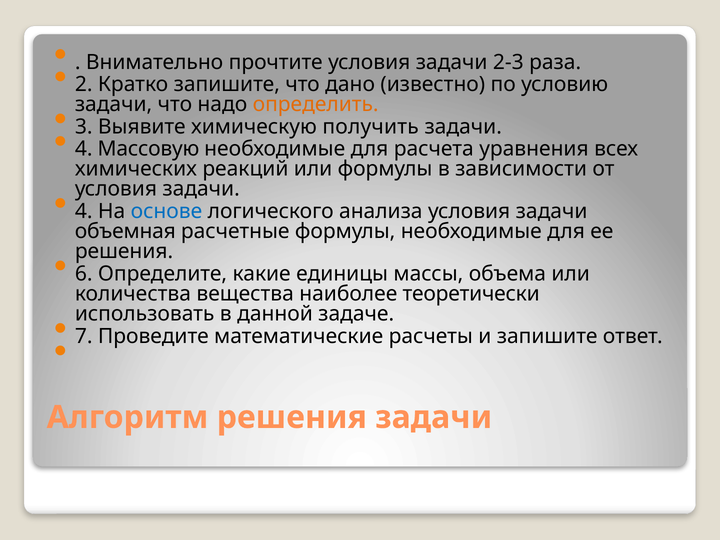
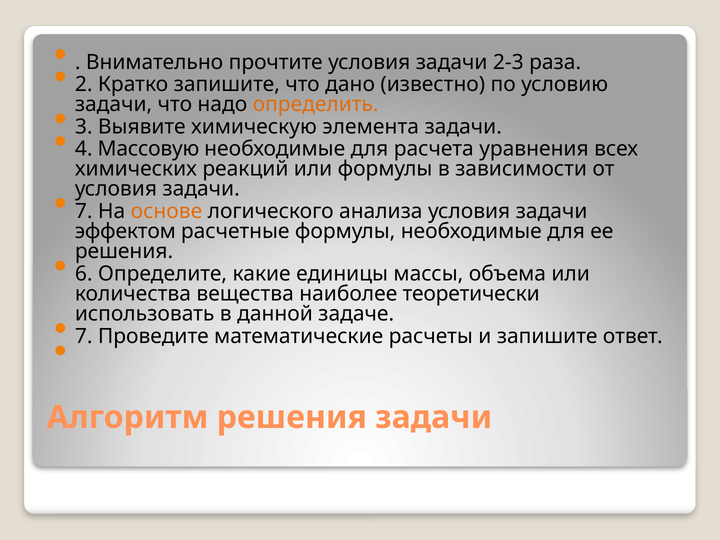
получить: получить -> элемента
4 at (84, 211): 4 -> 7
основе colour: blue -> orange
объемная: объемная -> эффектом
